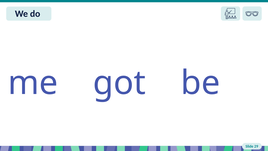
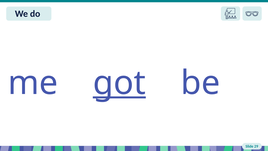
got underline: none -> present
